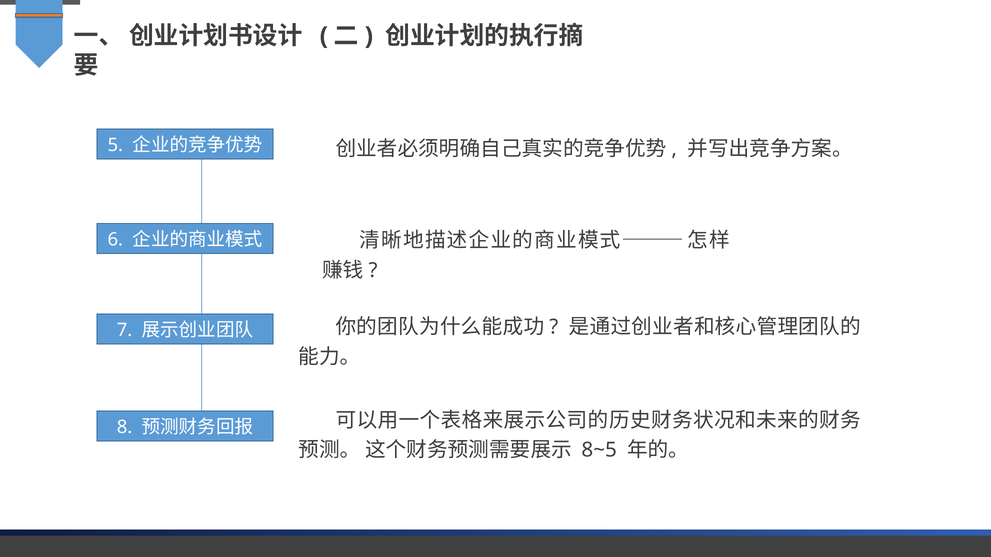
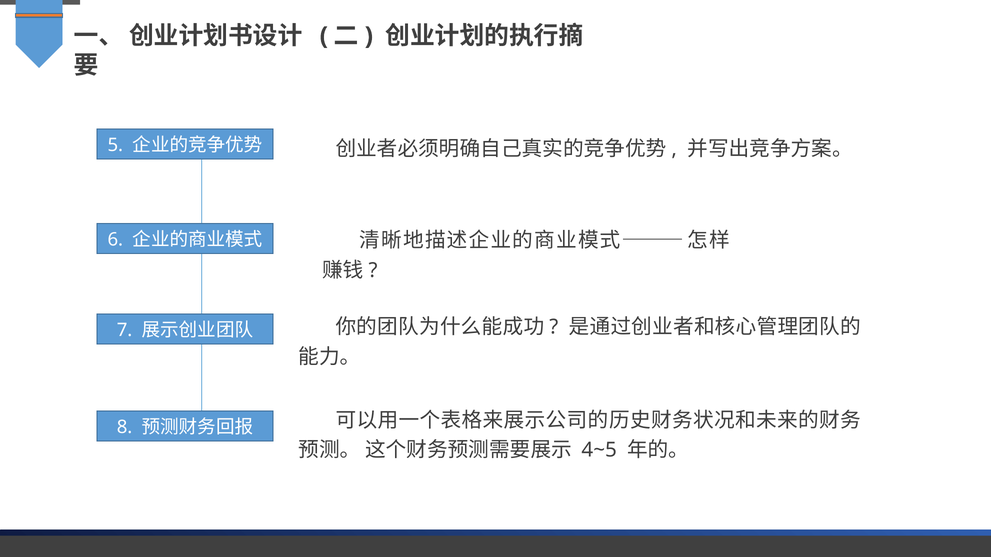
8~5: 8~5 -> 4~5
